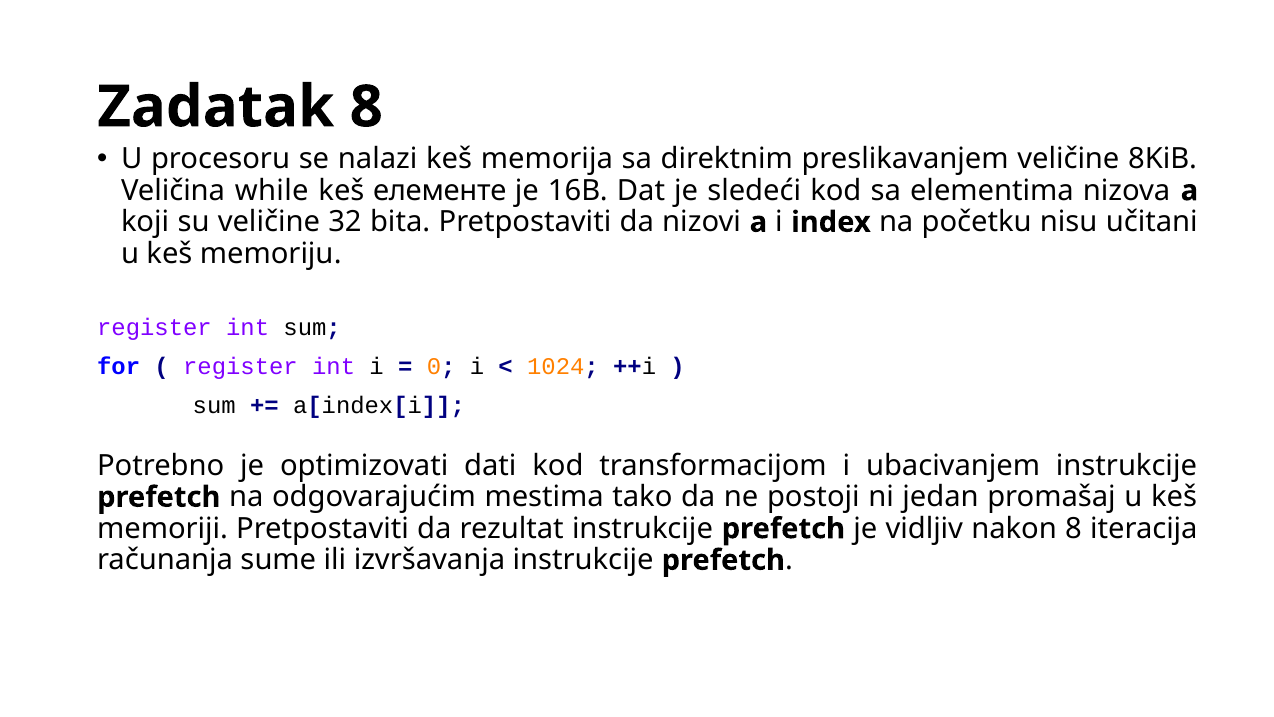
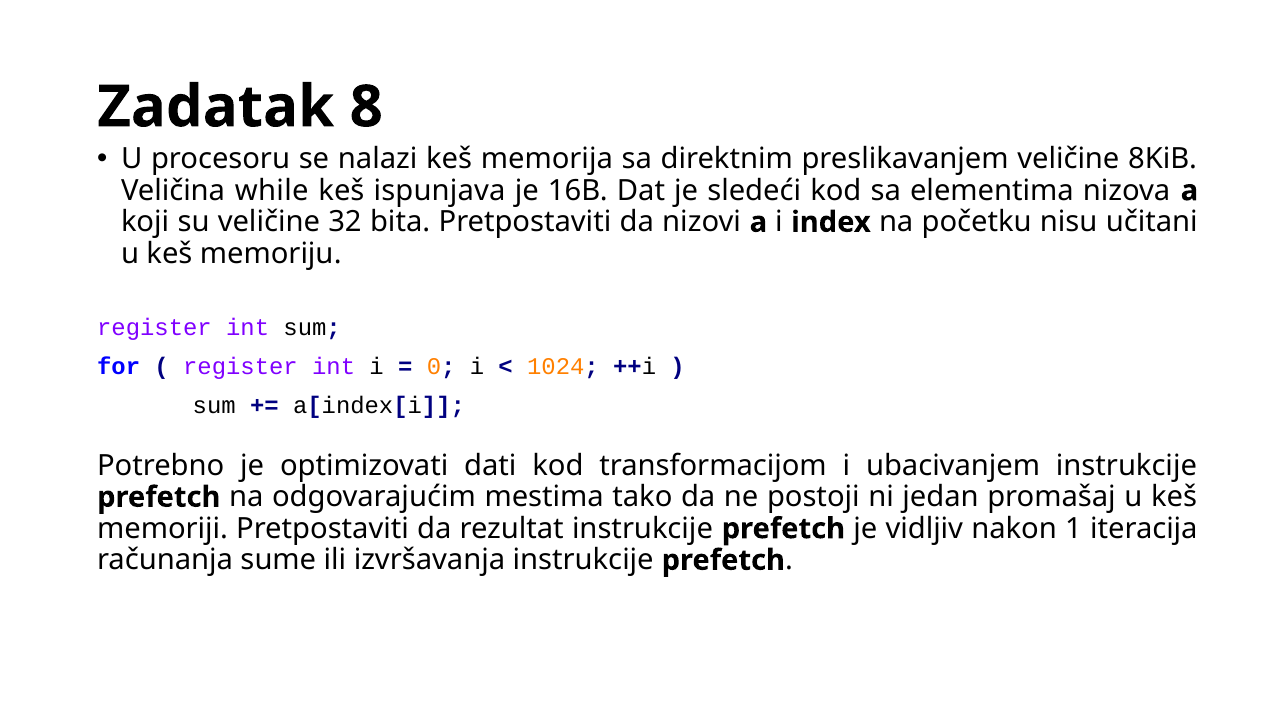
елементе: елементе -> ispunjava
nakon 8: 8 -> 1
